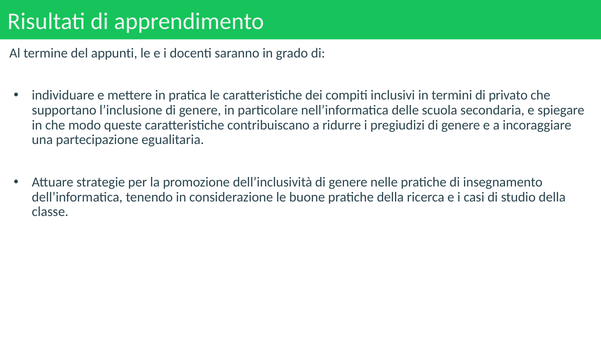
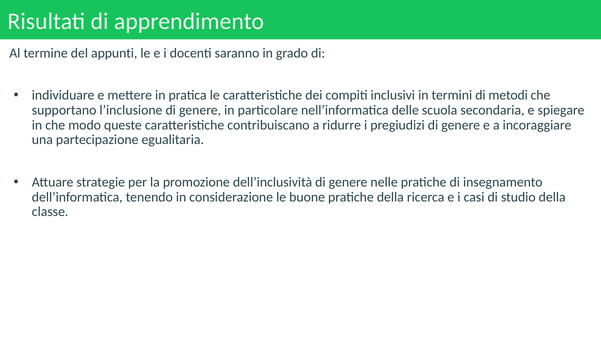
privato: privato -> metodi
